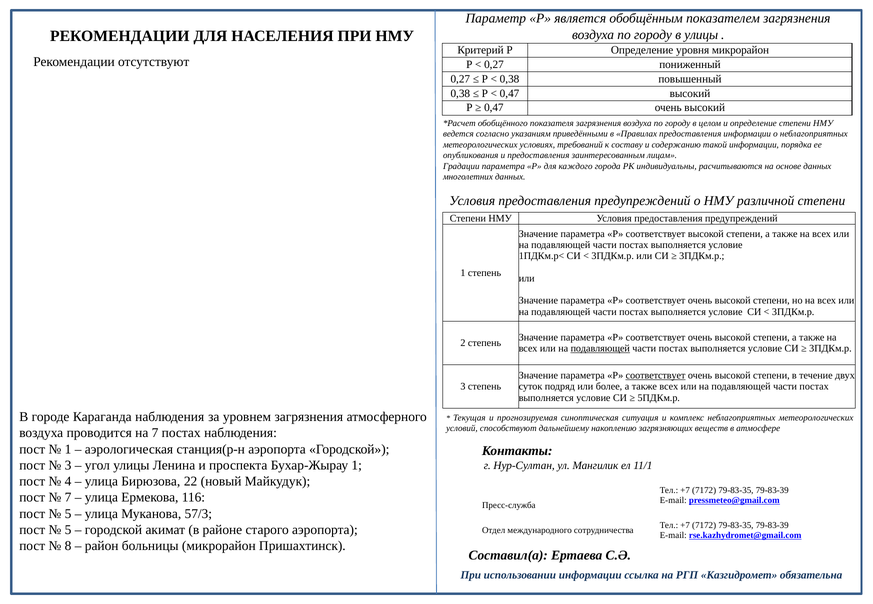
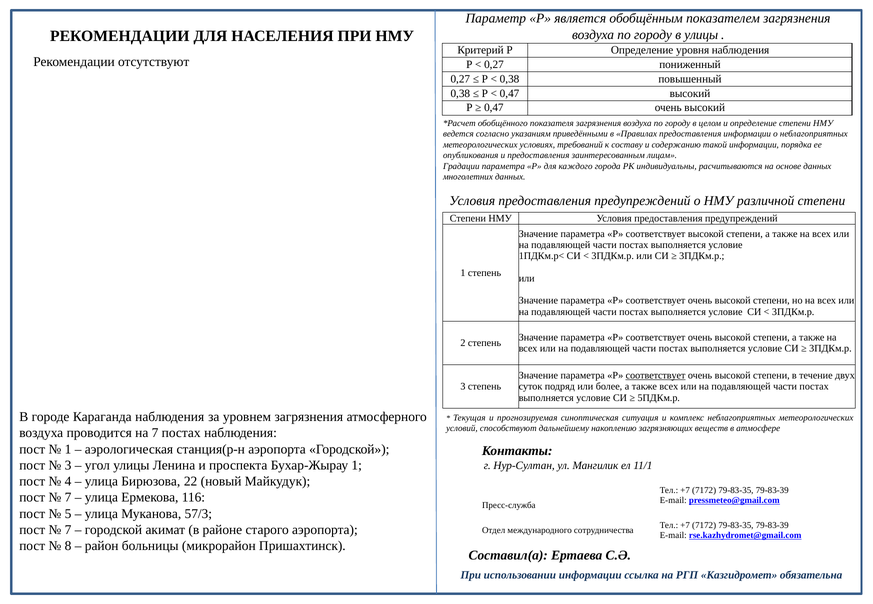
уровня микрорайон: микрорайон -> наблюдения
подавляющей at (600, 349) underline: present -> none
5 at (68, 530): 5 -> 7
